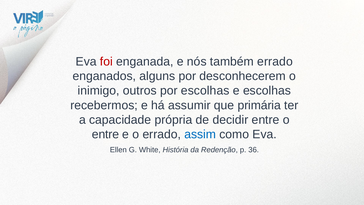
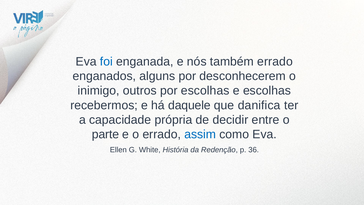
foi colour: red -> blue
assumir: assumir -> daquele
primária: primária -> danifica
entre at (105, 134): entre -> parte
